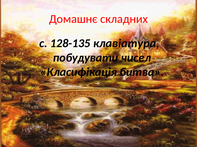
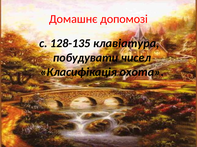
складних: складних -> допомозі
битва: битва -> охота
